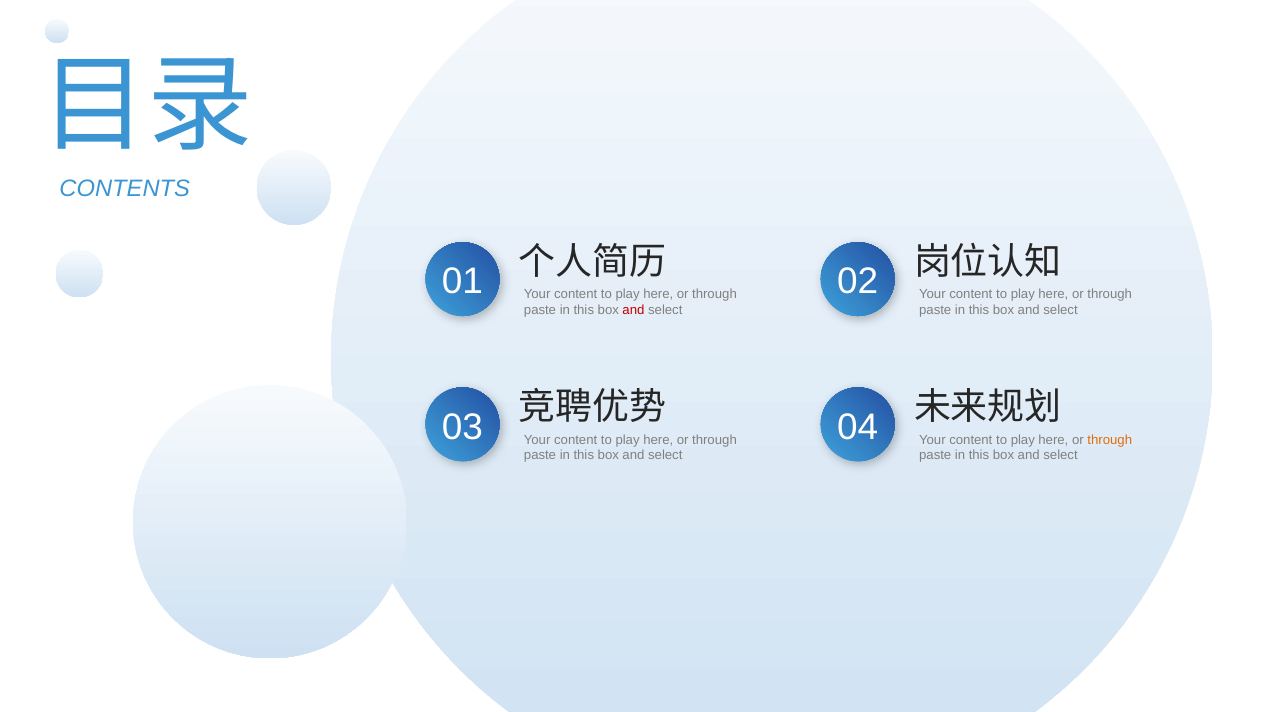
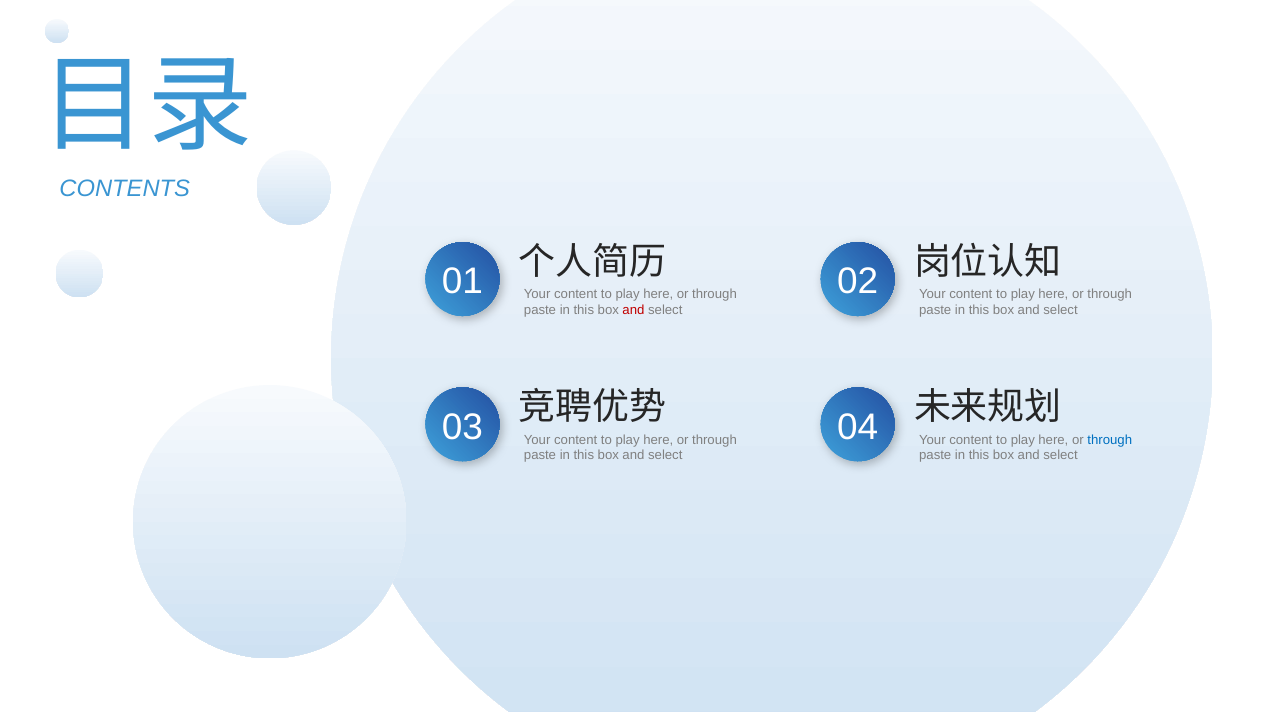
through at (1110, 440) colour: orange -> blue
